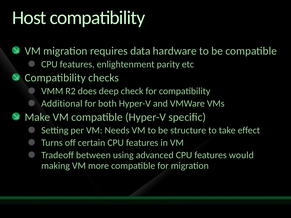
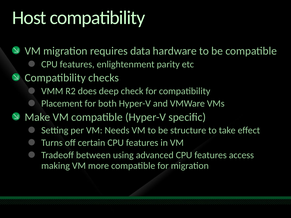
Additional: Additional -> Placement
would: would -> access
